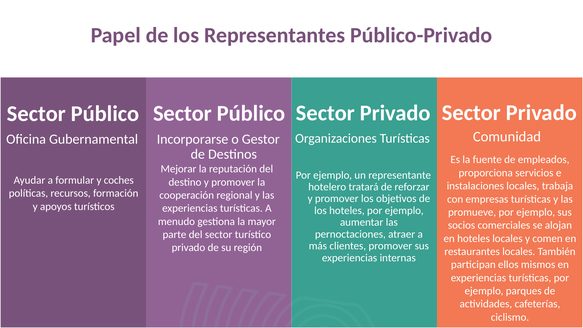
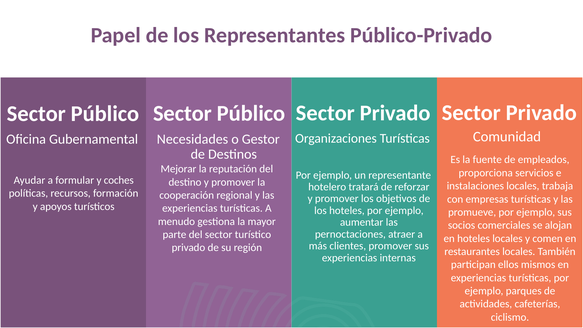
Incorporarse: Incorporarse -> Necesidades
